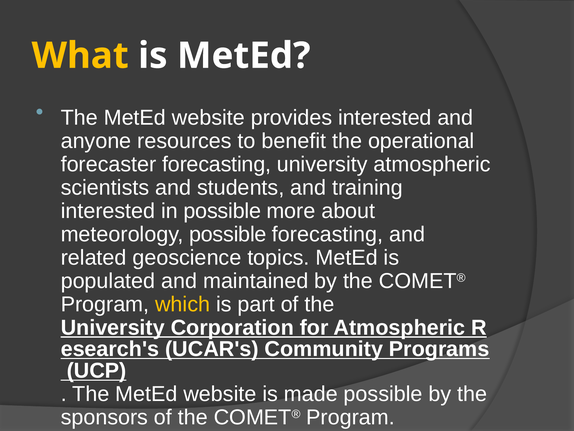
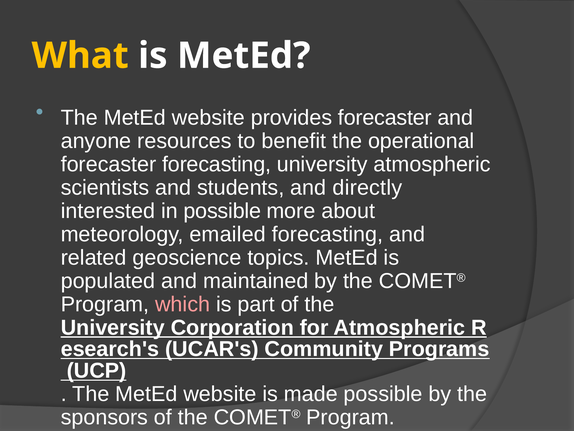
provides interested: interested -> forecaster
training: training -> directly
meteorology possible: possible -> emailed
which colour: yellow -> pink
